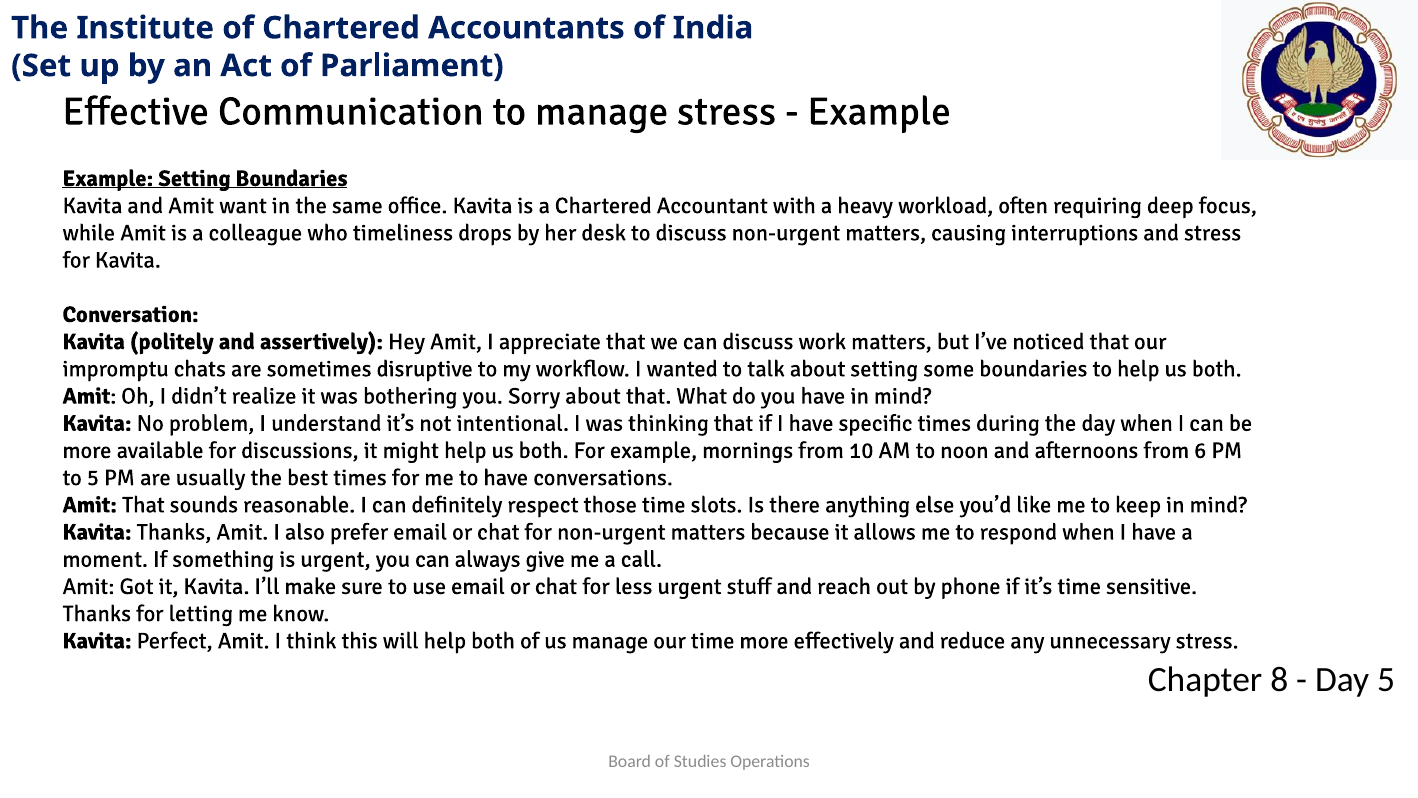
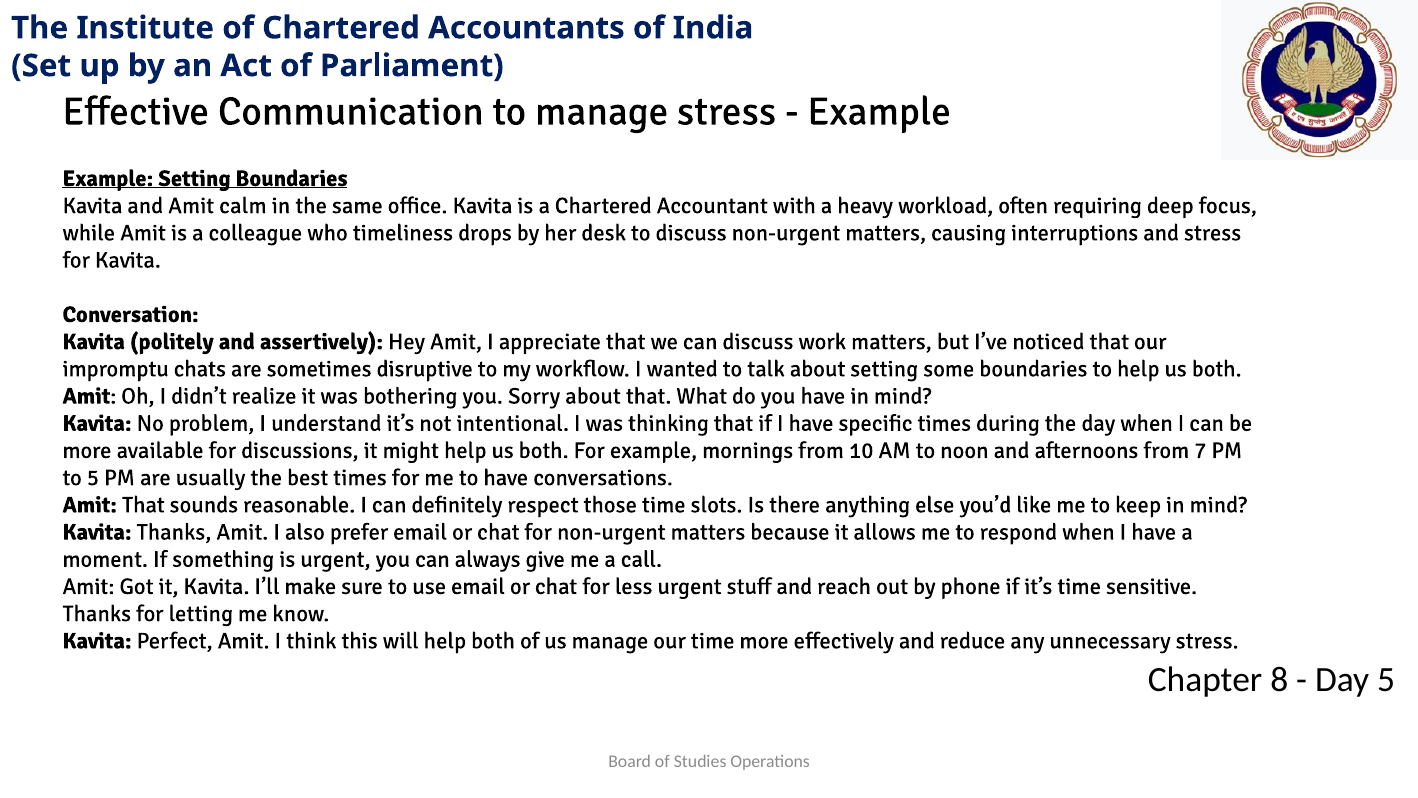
want: want -> calm
6: 6 -> 7
